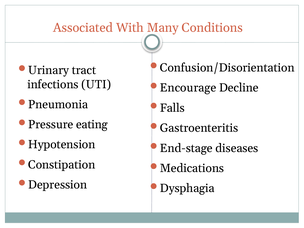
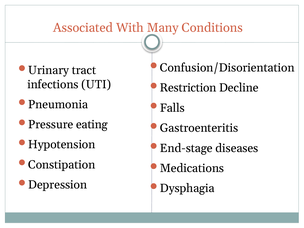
Encourage: Encourage -> Restriction
